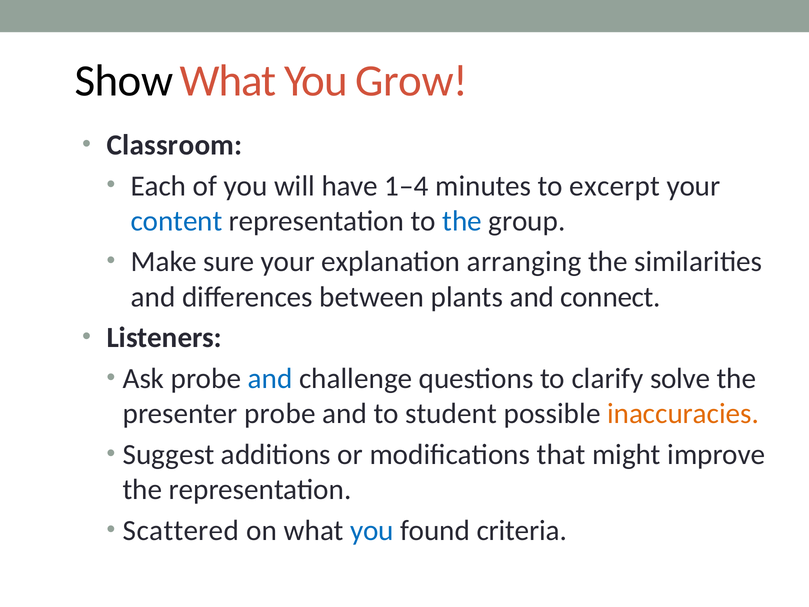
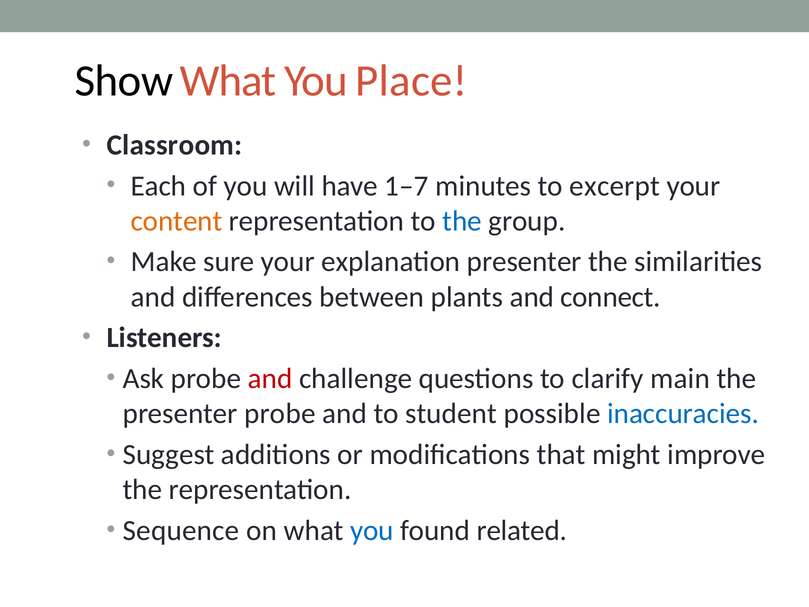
Grow: Grow -> Place
1–4: 1–4 -> 1–7
content colour: blue -> orange
explanation arranging: arranging -> presenter
and at (270, 378) colour: blue -> red
solve: solve -> main
inaccuracies colour: orange -> blue
Scattered: Scattered -> Sequence
criteria: criteria -> related
